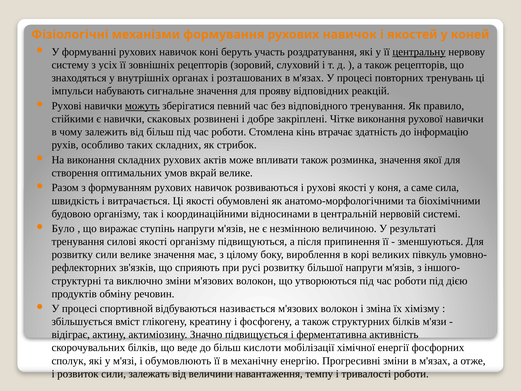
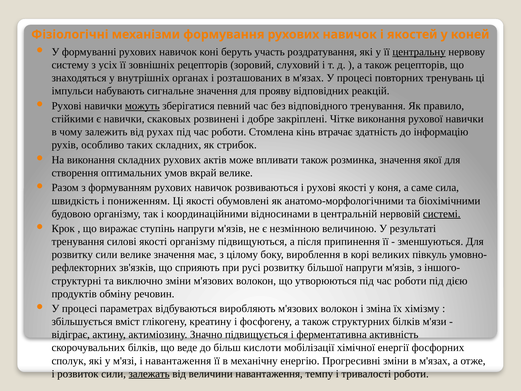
від більш: більш -> рухах
витрачається: витрачається -> пониженням
системі underline: none -> present
Було: Було -> Крок
спортивной: спортивной -> параметрах
називається: називається -> виробляють
і обумовлюють: обумовлюють -> навантаження
залежать underline: none -> present
